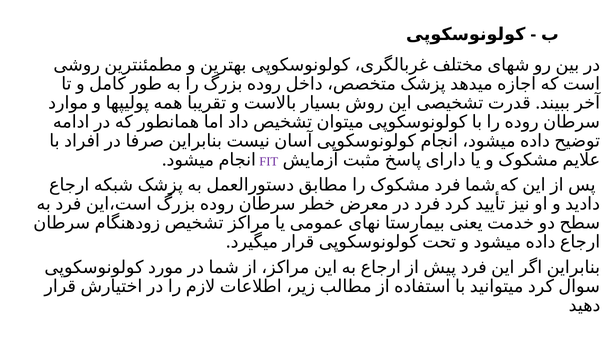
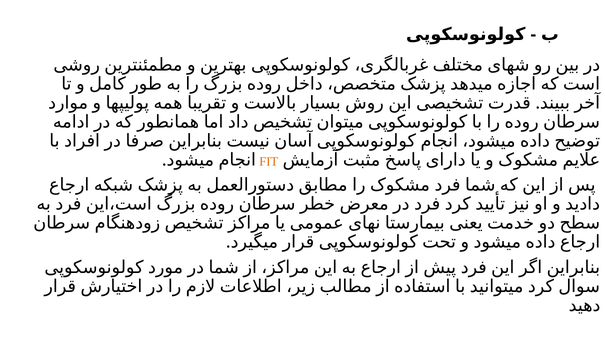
FIT colour: purple -> orange
